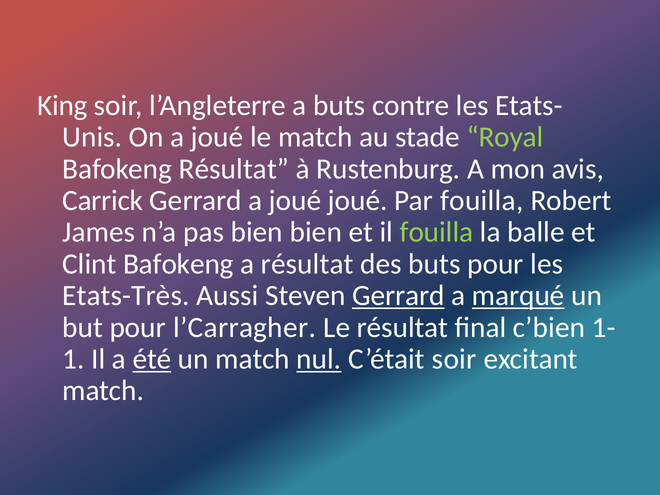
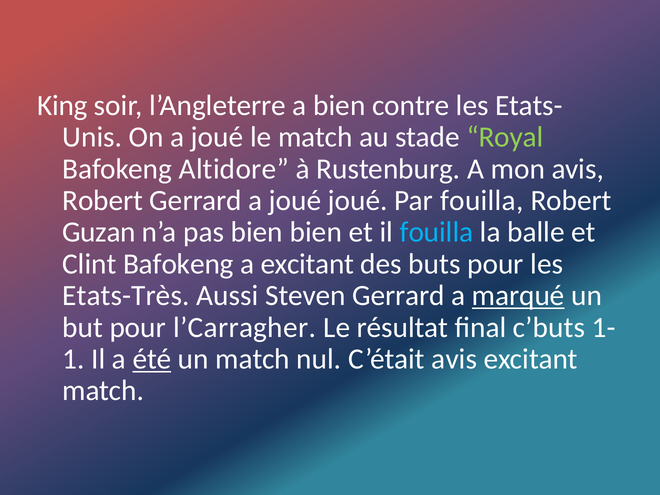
a buts: buts -> bien
Bafokeng Résultat: Résultat -> Altidore
Carrick at (103, 201): Carrick -> Robert
James: James -> Guzan
fouilla at (436, 232) colour: light green -> light blue
a résultat: résultat -> excitant
Gerrard at (398, 296) underline: present -> none
c’bien: c’bien -> c’buts
nul underline: present -> none
C’était soir: soir -> avis
